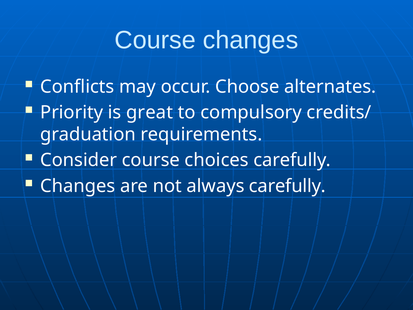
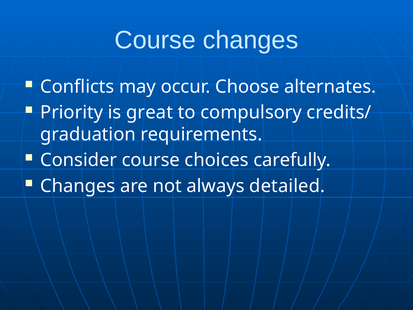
always carefully: carefully -> detailed
